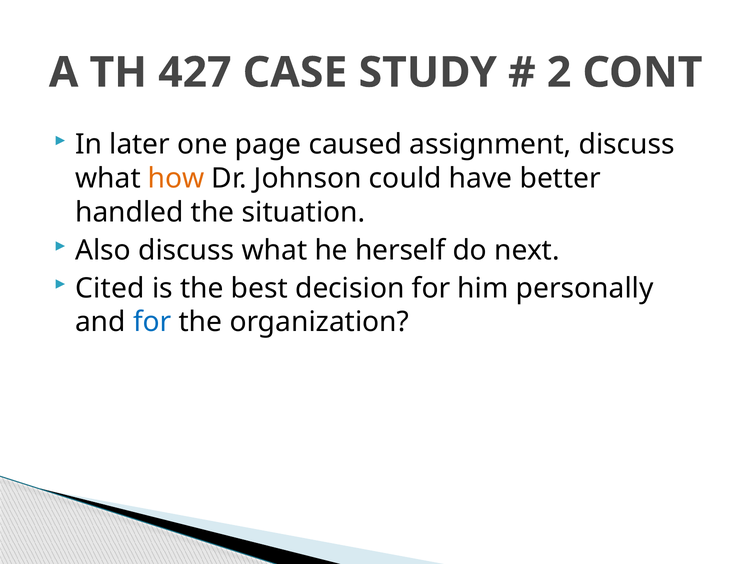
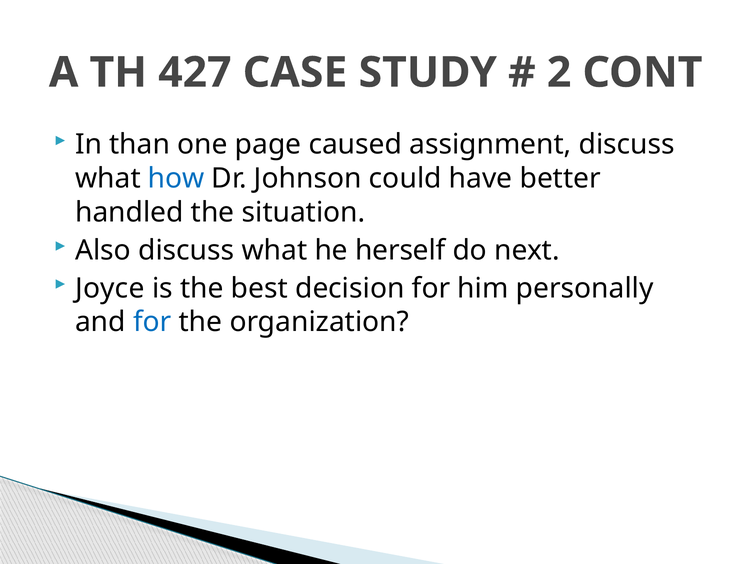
later: later -> than
how colour: orange -> blue
Cited: Cited -> Joyce
